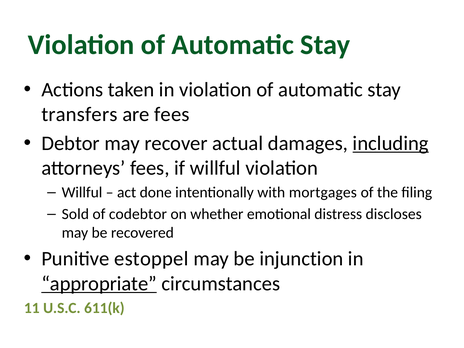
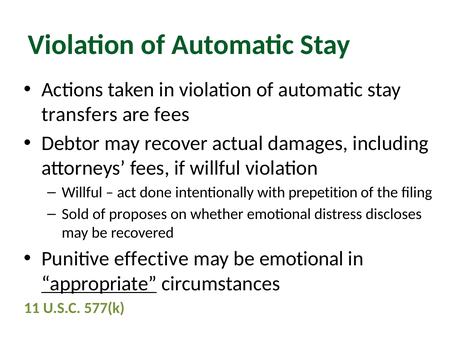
including underline: present -> none
mortgages: mortgages -> prepetition
codebtor: codebtor -> proposes
estoppel: estoppel -> effective
be injunction: injunction -> emotional
611(k: 611(k -> 577(k
